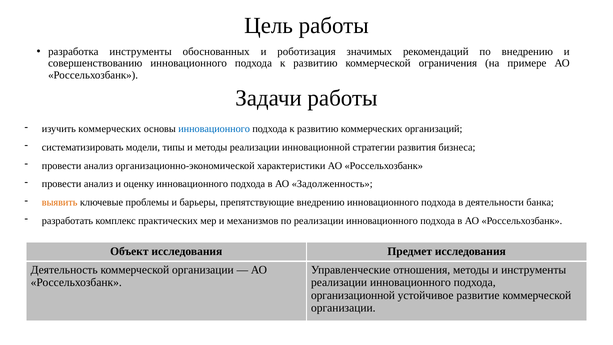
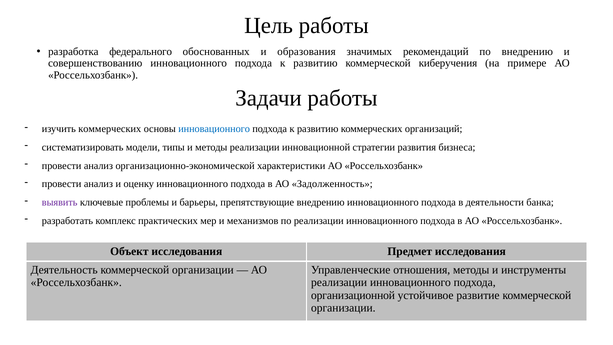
разработка инструменты: инструменты -> федерального
роботизация: роботизация -> образования
ограничения: ограничения -> киберучения
выявить colour: orange -> purple
